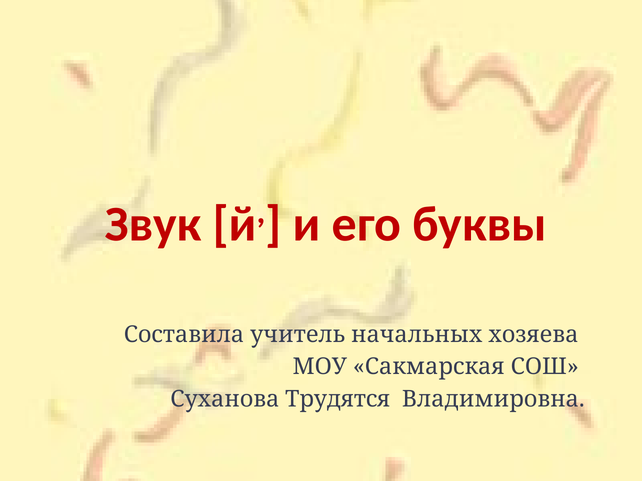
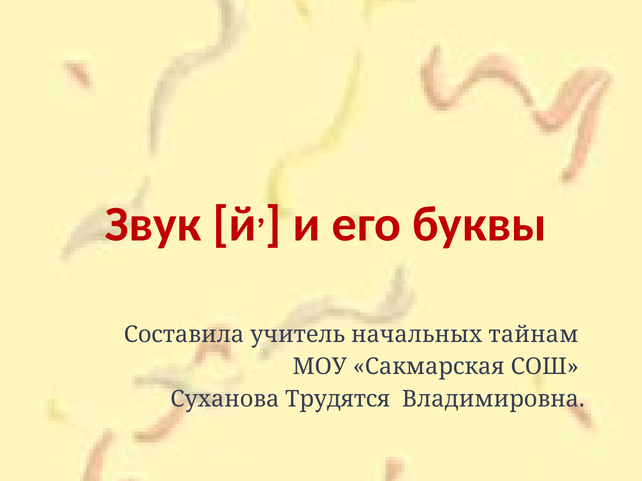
хозяева: хозяева -> тайнам
